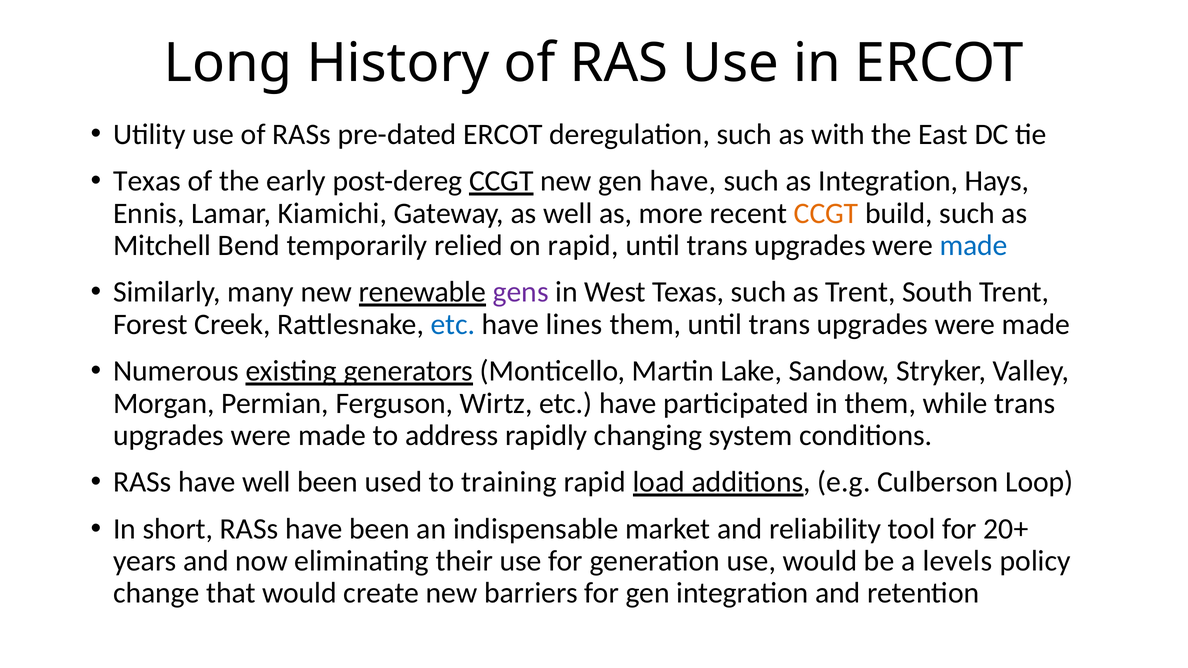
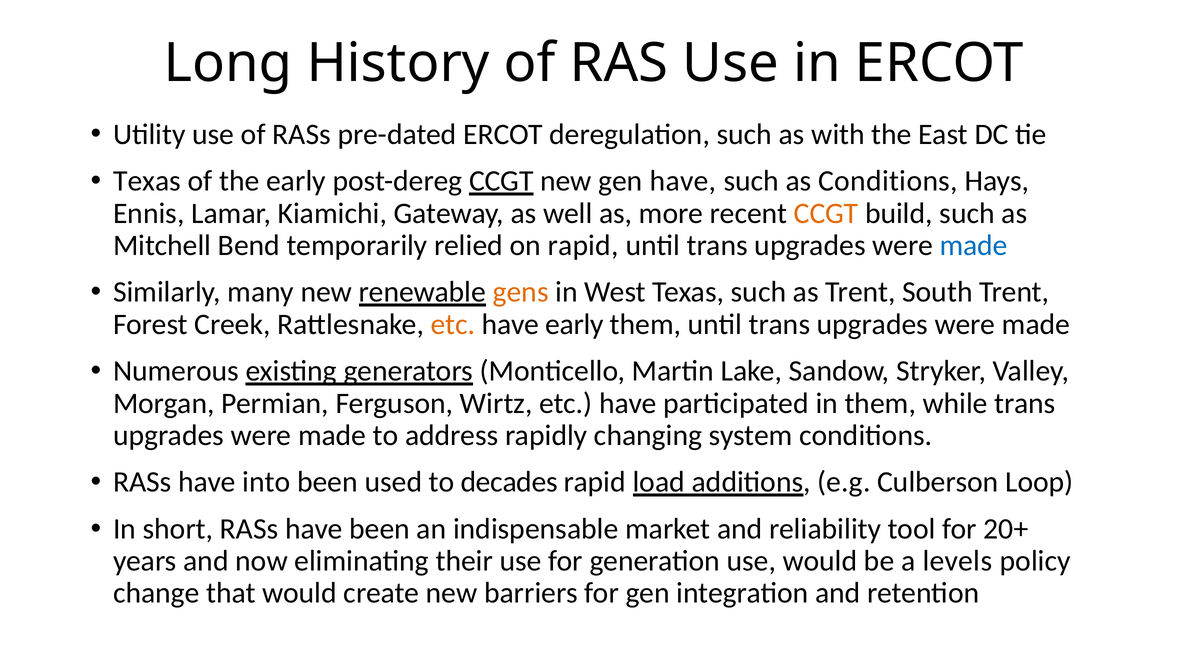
as Integration: Integration -> Conditions
gens colour: purple -> orange
etc at (453, 324) colour: blue -> orange
have lines: lines -> early
have well: well -> into
training: training -> decades
